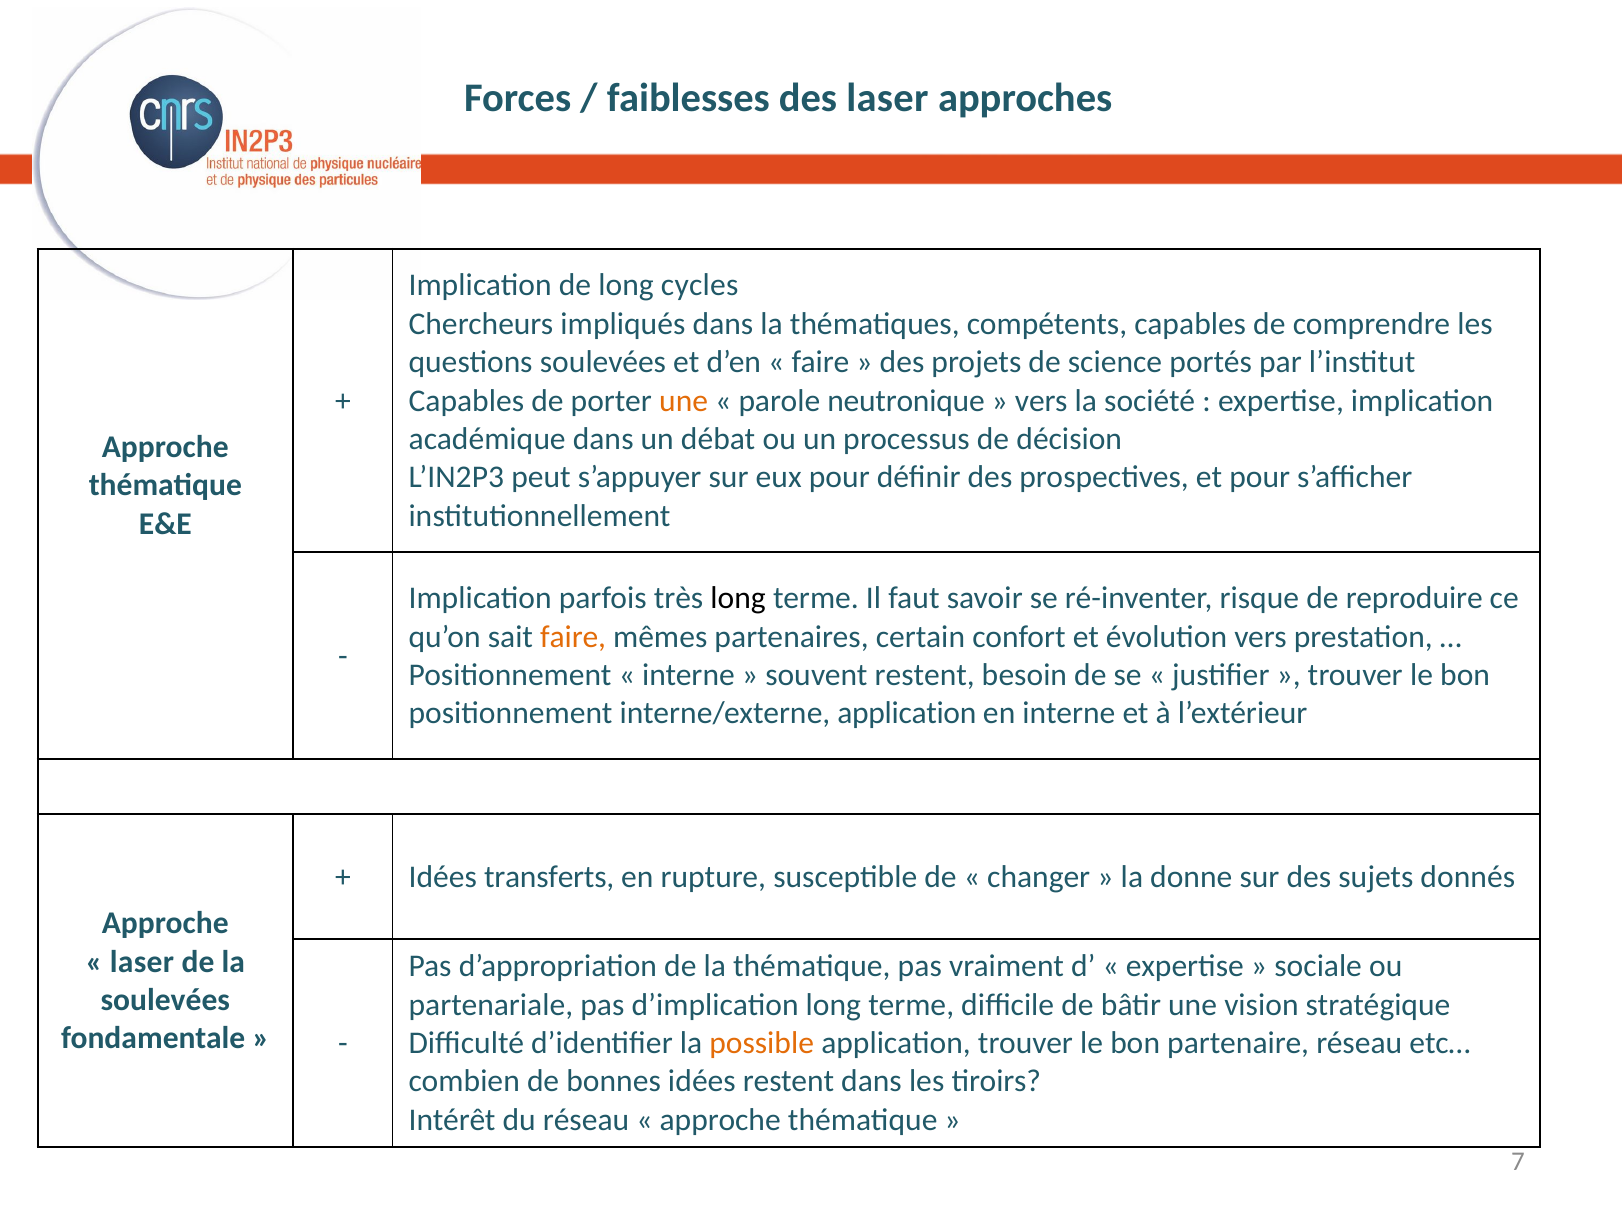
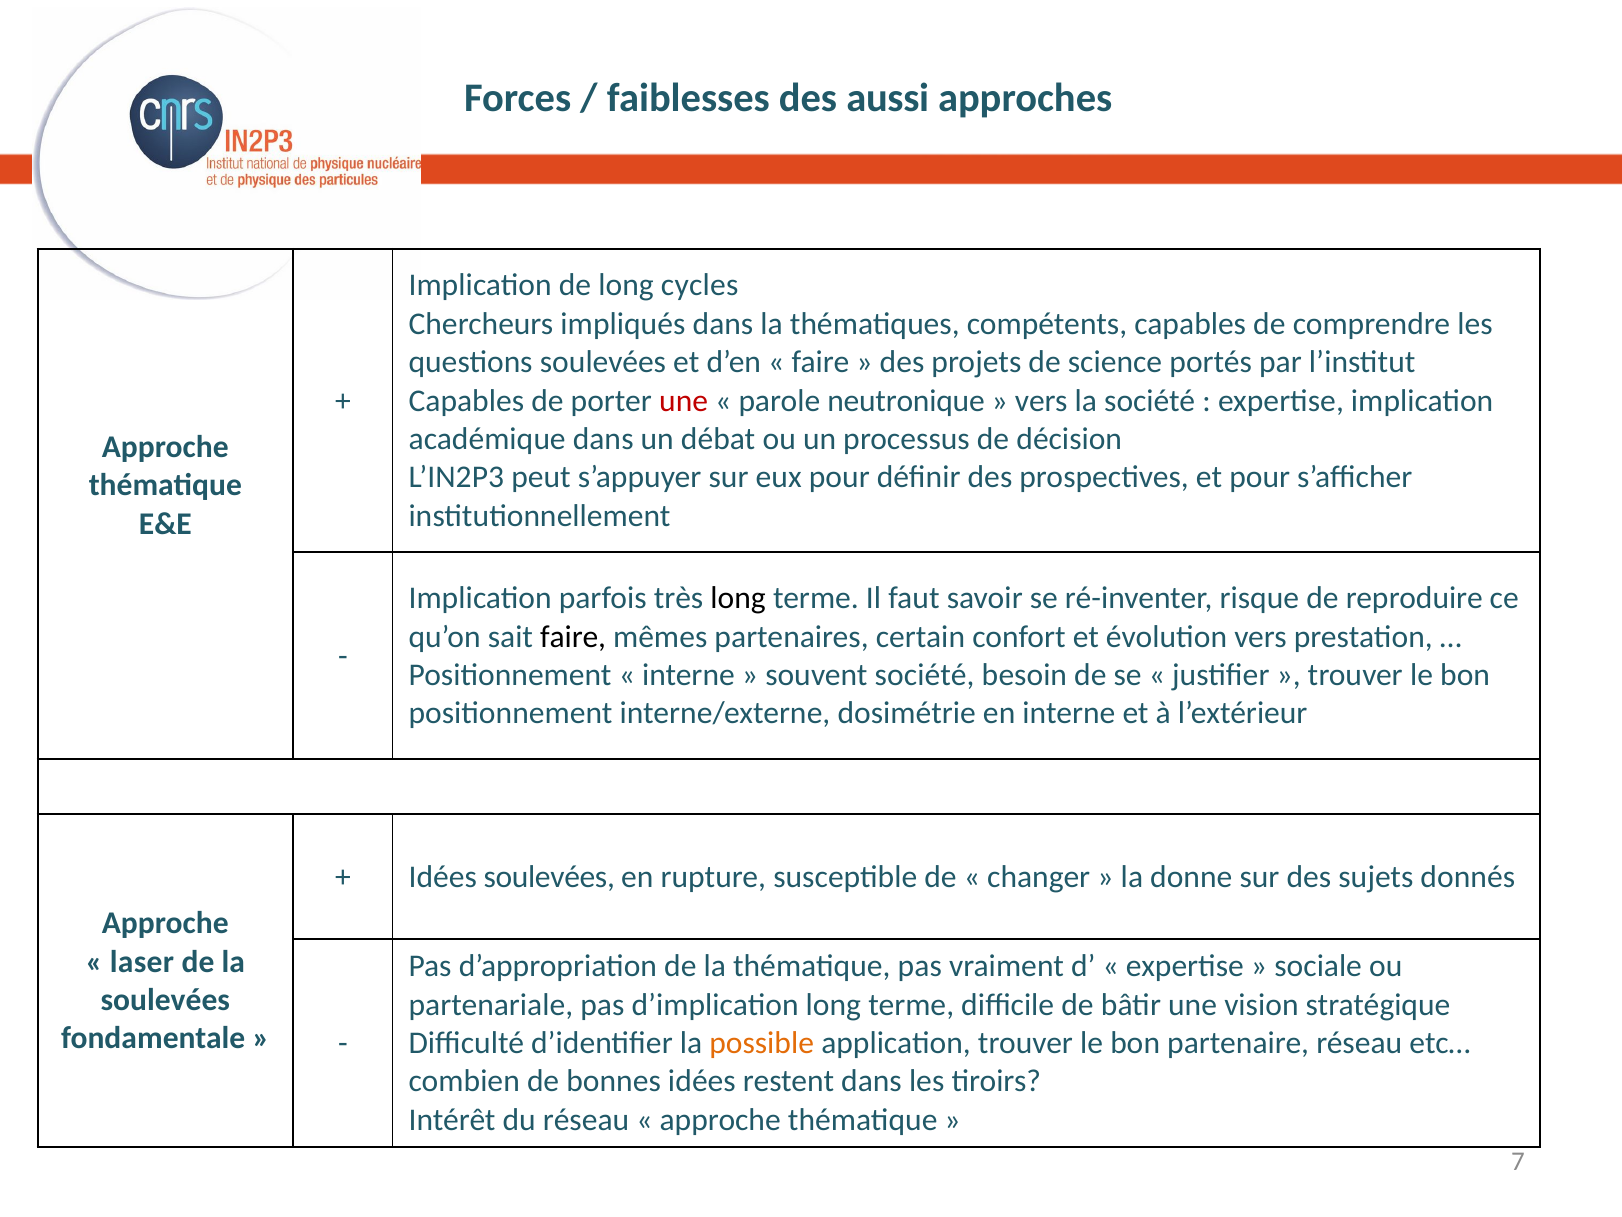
des laser: laser -> aussi
une at (684, 401) colour: orange -> red
faire at (573, 636) colour: orange -> black
souvent restent: restent -> société
interne/externe application: application -> dosimétrie
Idées transferts: transferts -> soulevées
